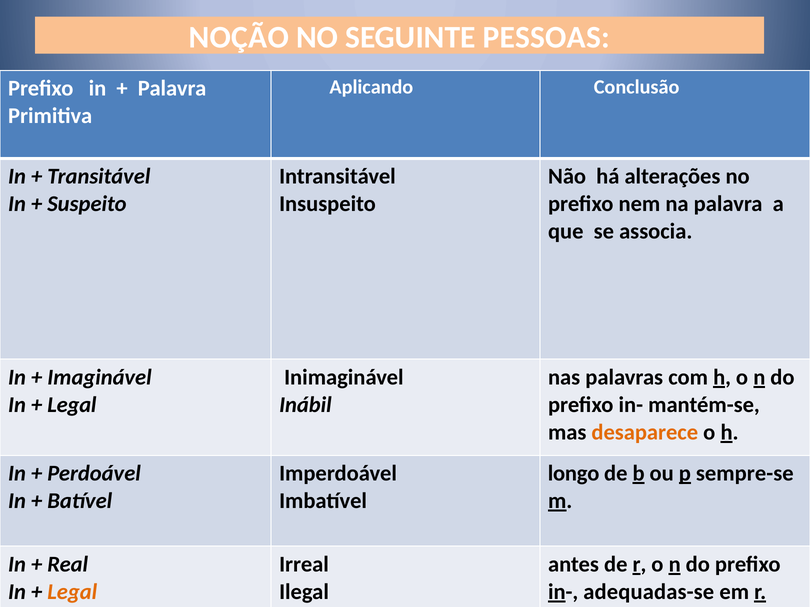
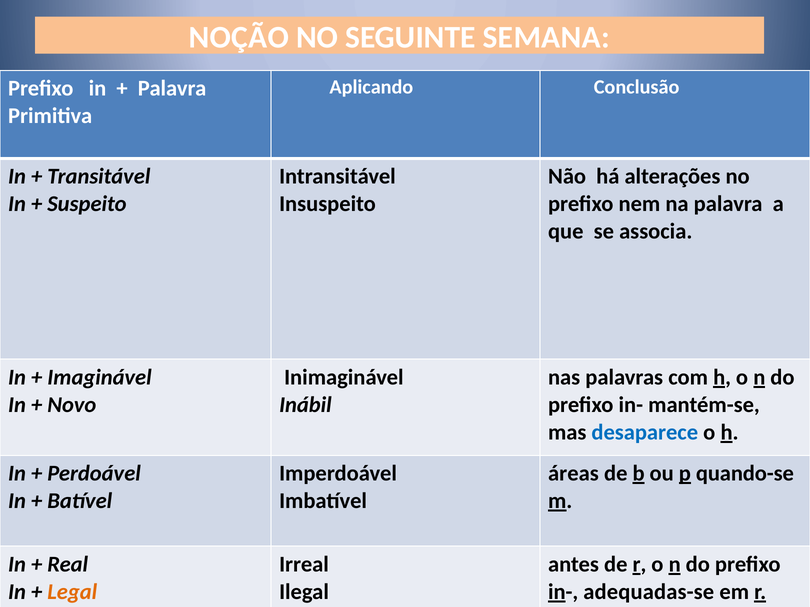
PESSOAS: PESSOAS -> SEMANA
Legal at (72, 405): Legal -> Novo
desaparece at (645, 433) colour: orange -> blue
longo: longo -> áreas
sempre-se: sempre-se -> quando-se
